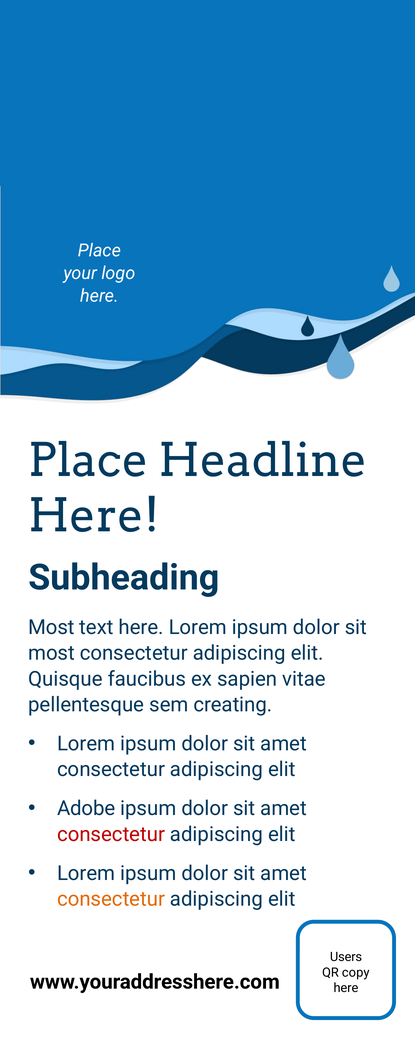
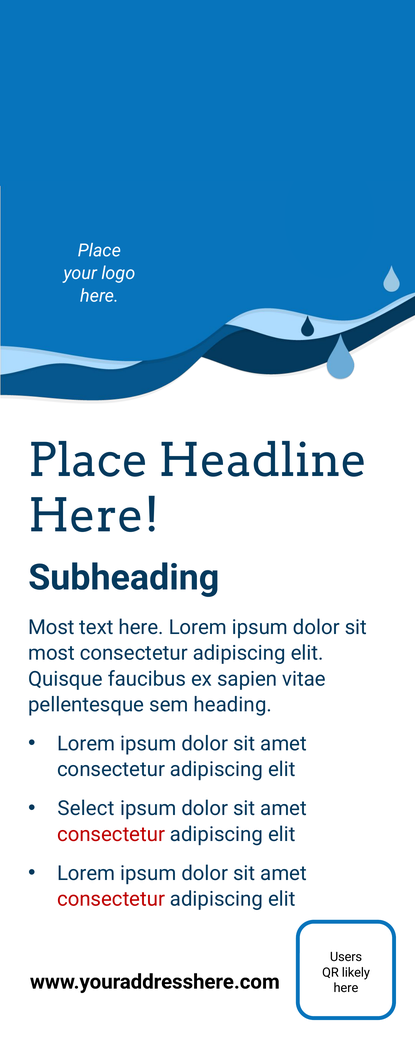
creating: creating -> heading
Adobe: Adobe -> Select
consectetur at (111, 898) colour: orange -> red
copy: copy -> likely
